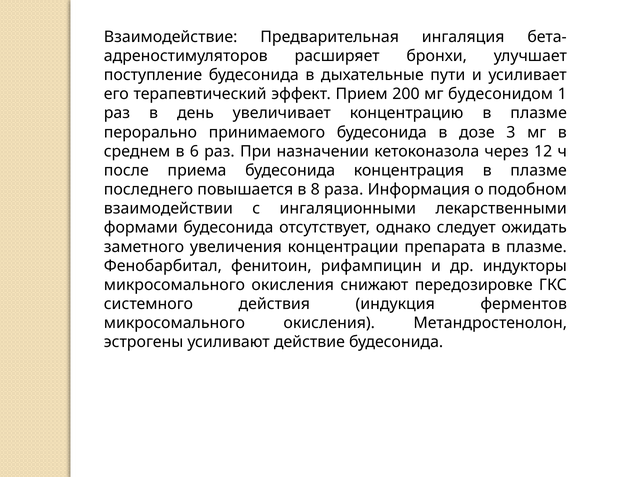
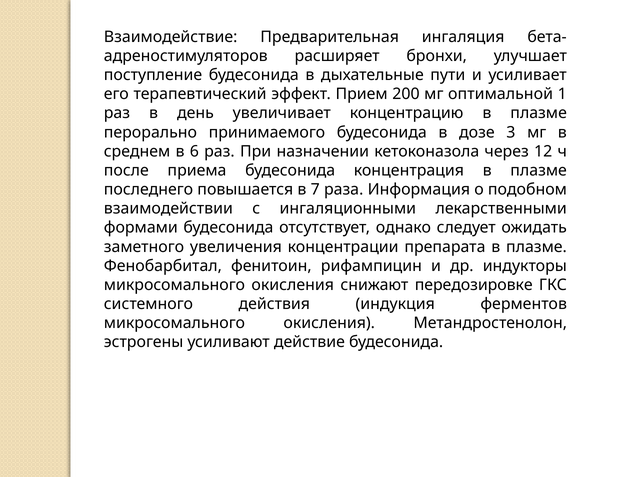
будесонидом: будесонидом -> оптимальной
8: 8 -> 7
